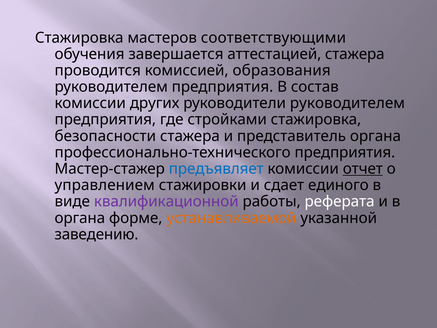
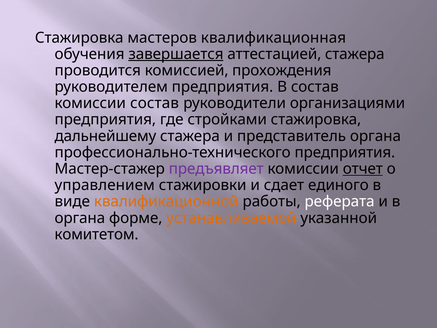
соответствующими: соответствующими -> квалификационная
завершается underline: none -> present
образования: образования -> прохождения
комиссии других: других -> состав
руководители руководителем: руководителем -> организациями
безопасности: безопасности -> дальнейшему
предъявляет colour: blue -> purple
квалификационной colour: purple -> orange
заведению: заведению -> комитетом
